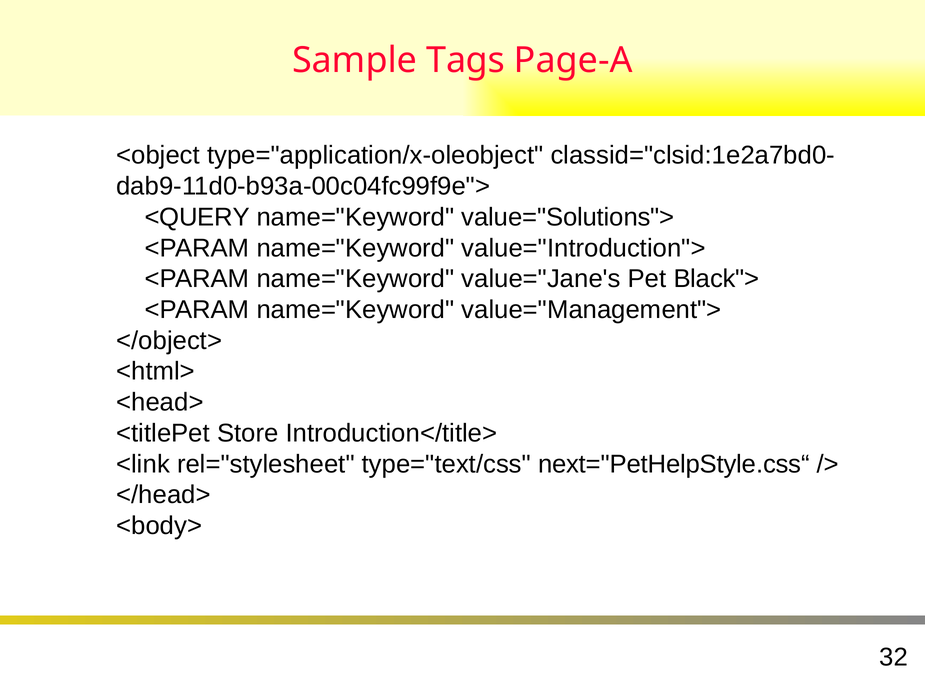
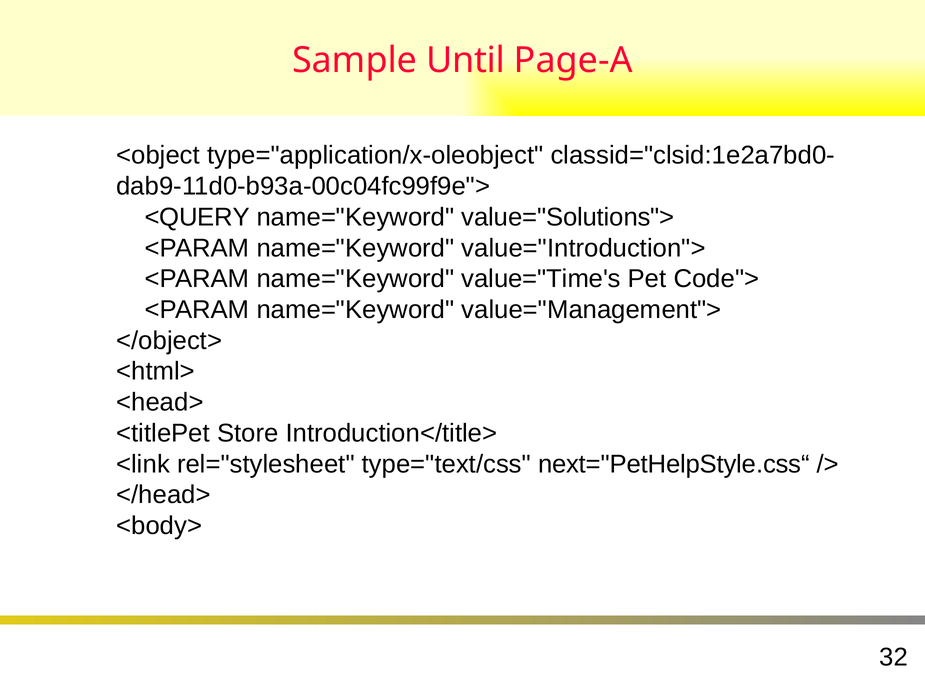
Tags: Tags -> Until
value="Jane's: value="Jane's -> value="Time's
Black">: Black"> -> Code">
